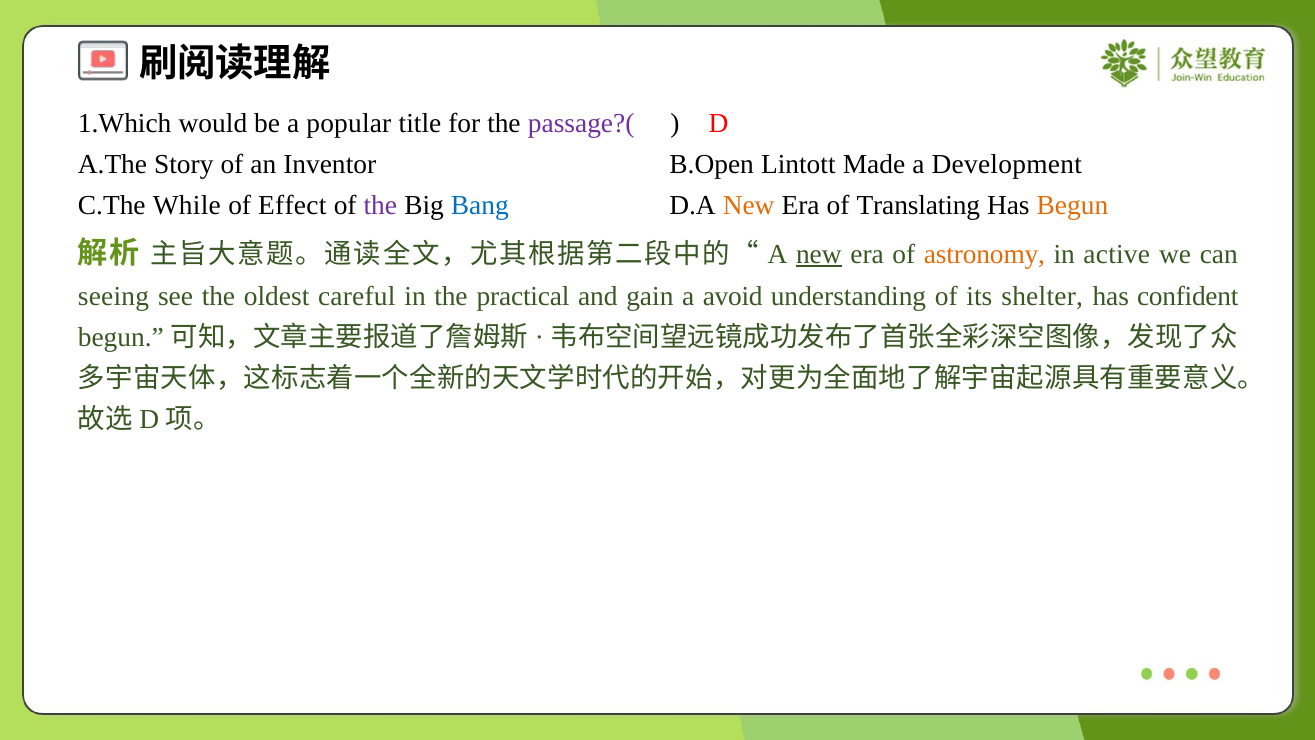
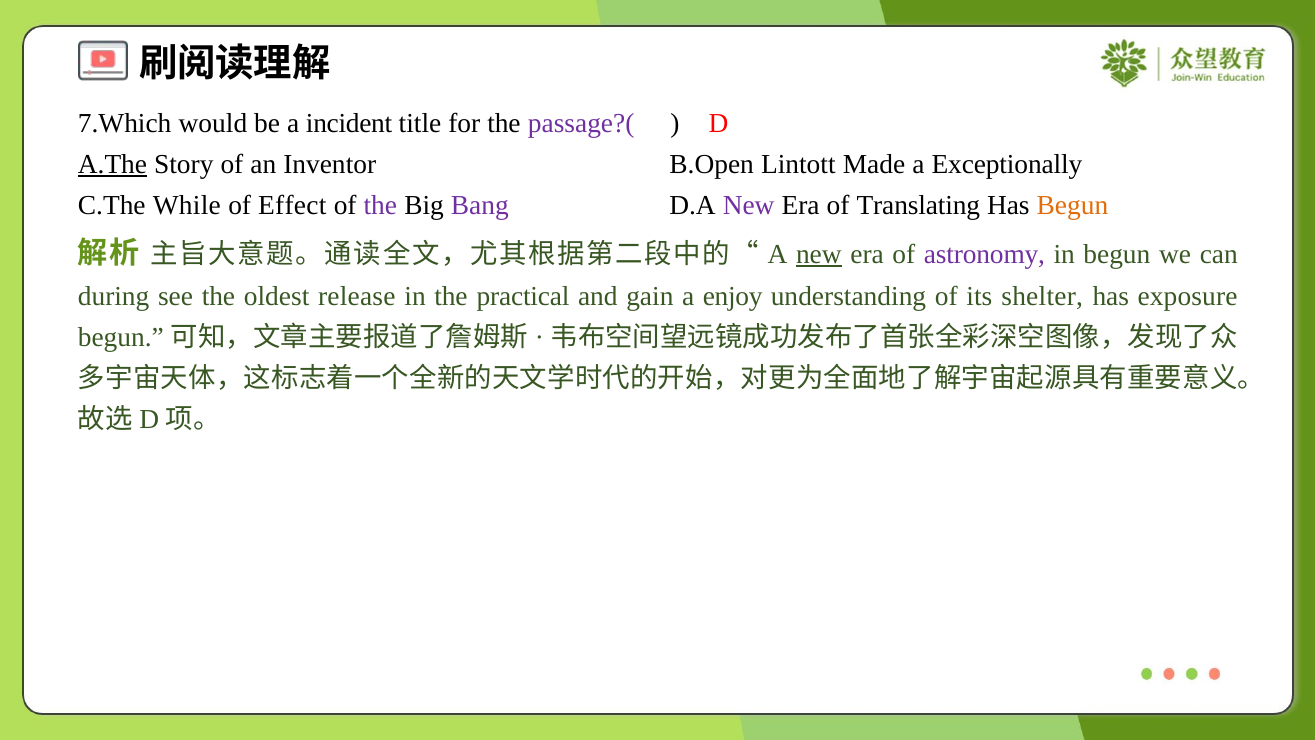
1.Which: 1.Which -> 7.Which
popular: popular -> incident
A.The underline: none -> present
Development: Development -> Exceptionally
Bang colour: blue -> purple
New at (749, 205) colour: orange -> purple
astronomy colour: orange -> purple
in active: active -> begun
seeing: seeing -> during
careful: careful -> release
avoid: avoid -> enjoy
confident: confident -> exposure
